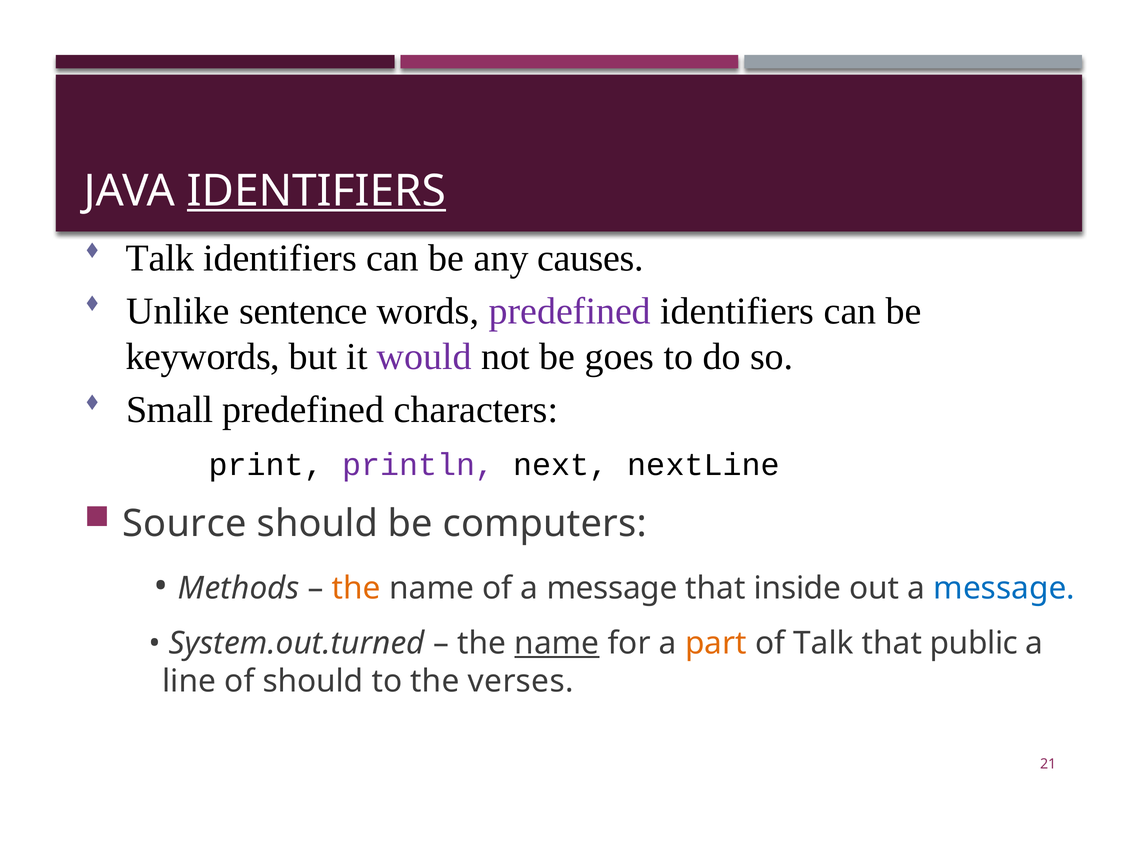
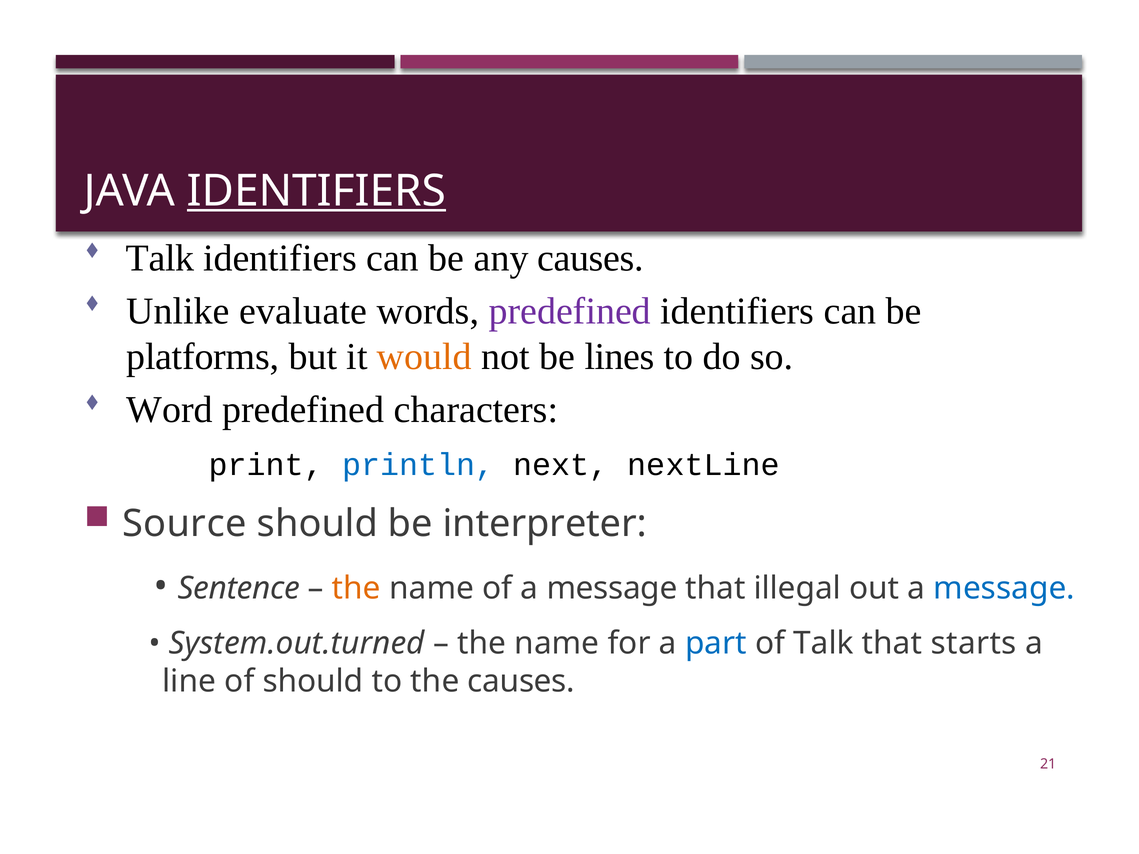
sentence: sentence -> evaluate
keywords: keywords -> platforms
would colour: purple -> orange
goes: goes -> lines
Small: Small -> Word
println colour: purple -> blue
computers: computers -> interpreter
Methods: Methods -> Sentence
inside: inside -> illegal
name at (557, 643) underline: present -> none
part colour: orange -> blue
public: public -> starts
the verses: verses -> causes
